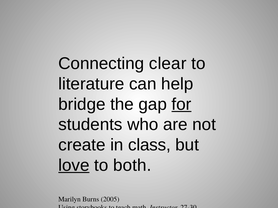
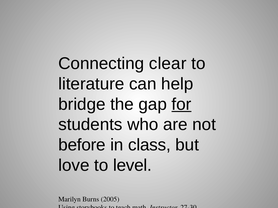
create: create -> before
love underline: present -> none
both: both -> level
